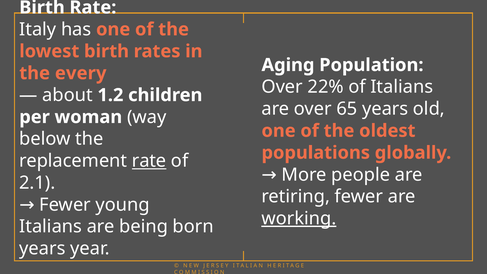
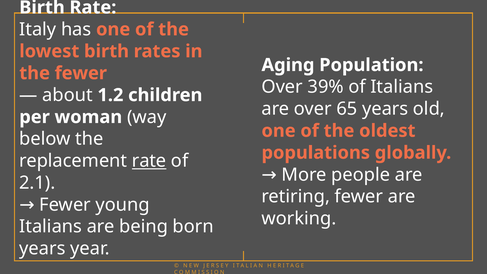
the every: every -> fewer
22%: 22% -> 39%
working underline: present -> none
